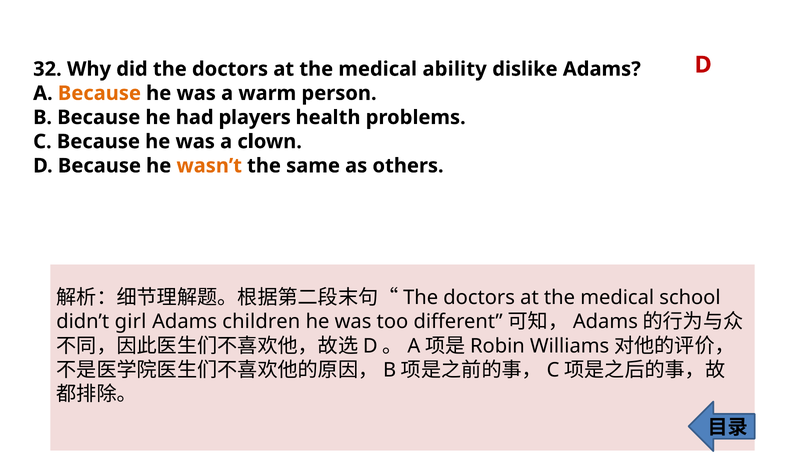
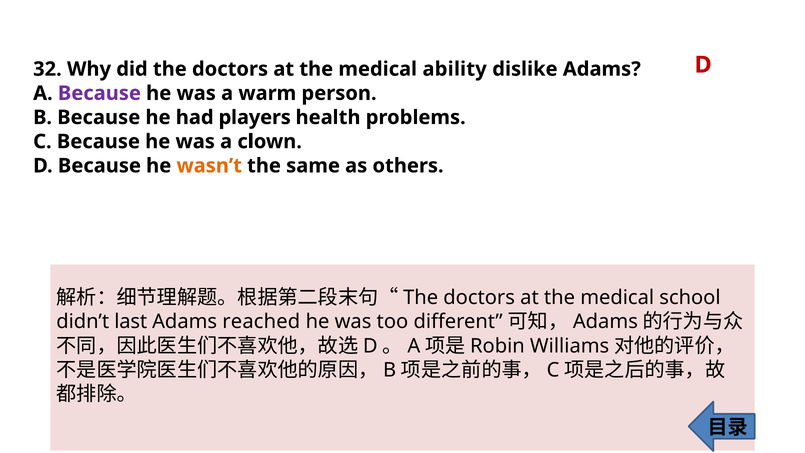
Because at (99, 93) colour: orange -> purple
girl: girl -> last
children: children -> reached
